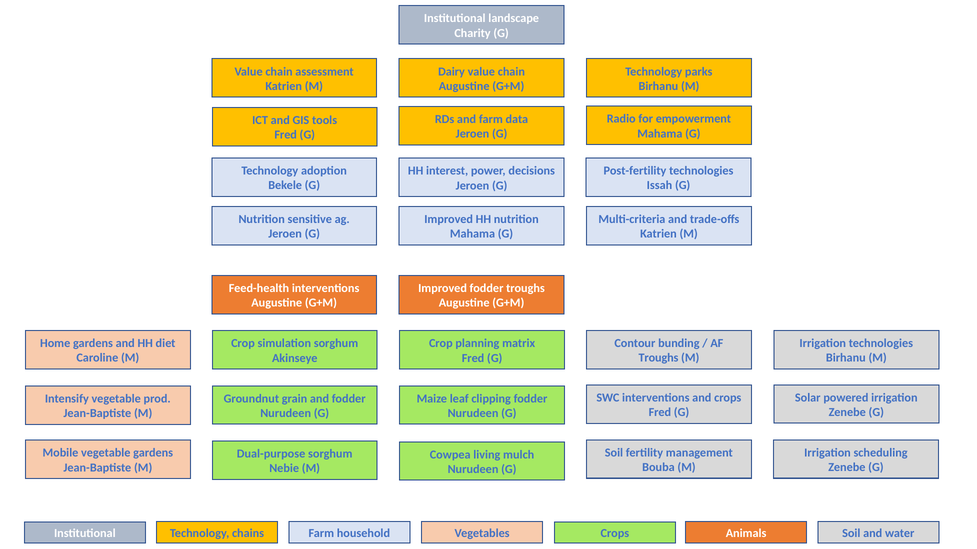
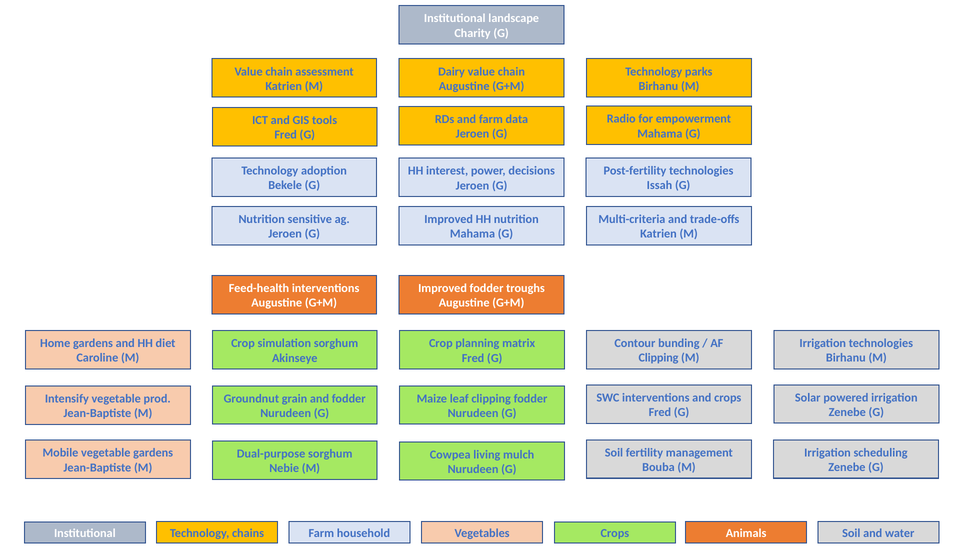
Troughs at (658, 358): Troughs -> Clipping
